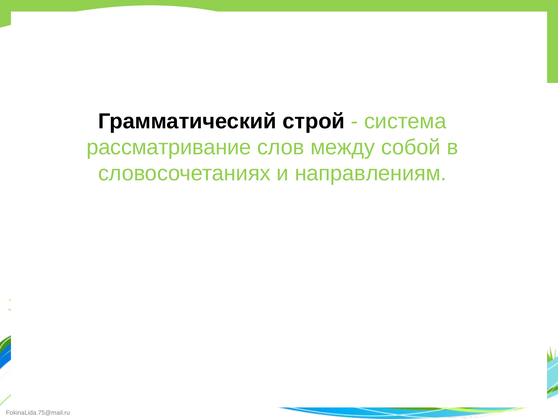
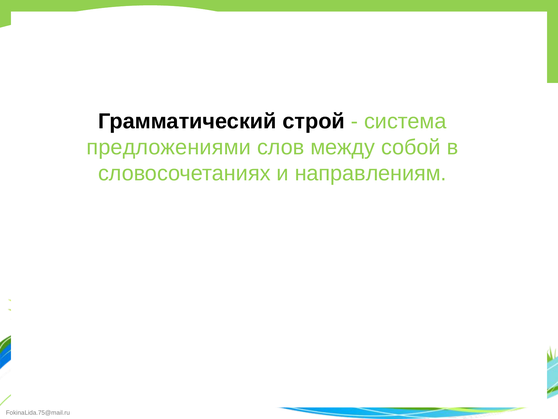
рассматривание: рассматривание -> предложениями
